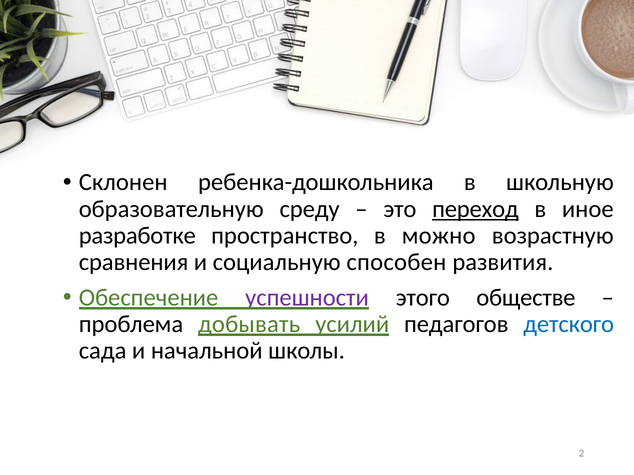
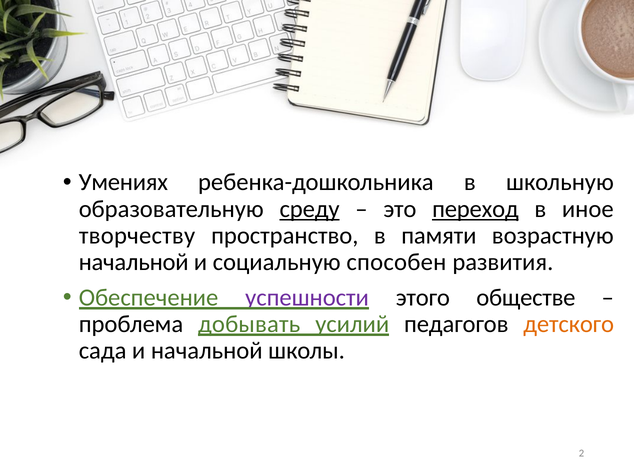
Склонен: Склонен -> Умениях
среду underline: none -> present
разработке: разработке -> творчеству
можно: можно -> памяти
сравнения at (134, 262): сравнения -> начальной
детского colour: blue -> orange
